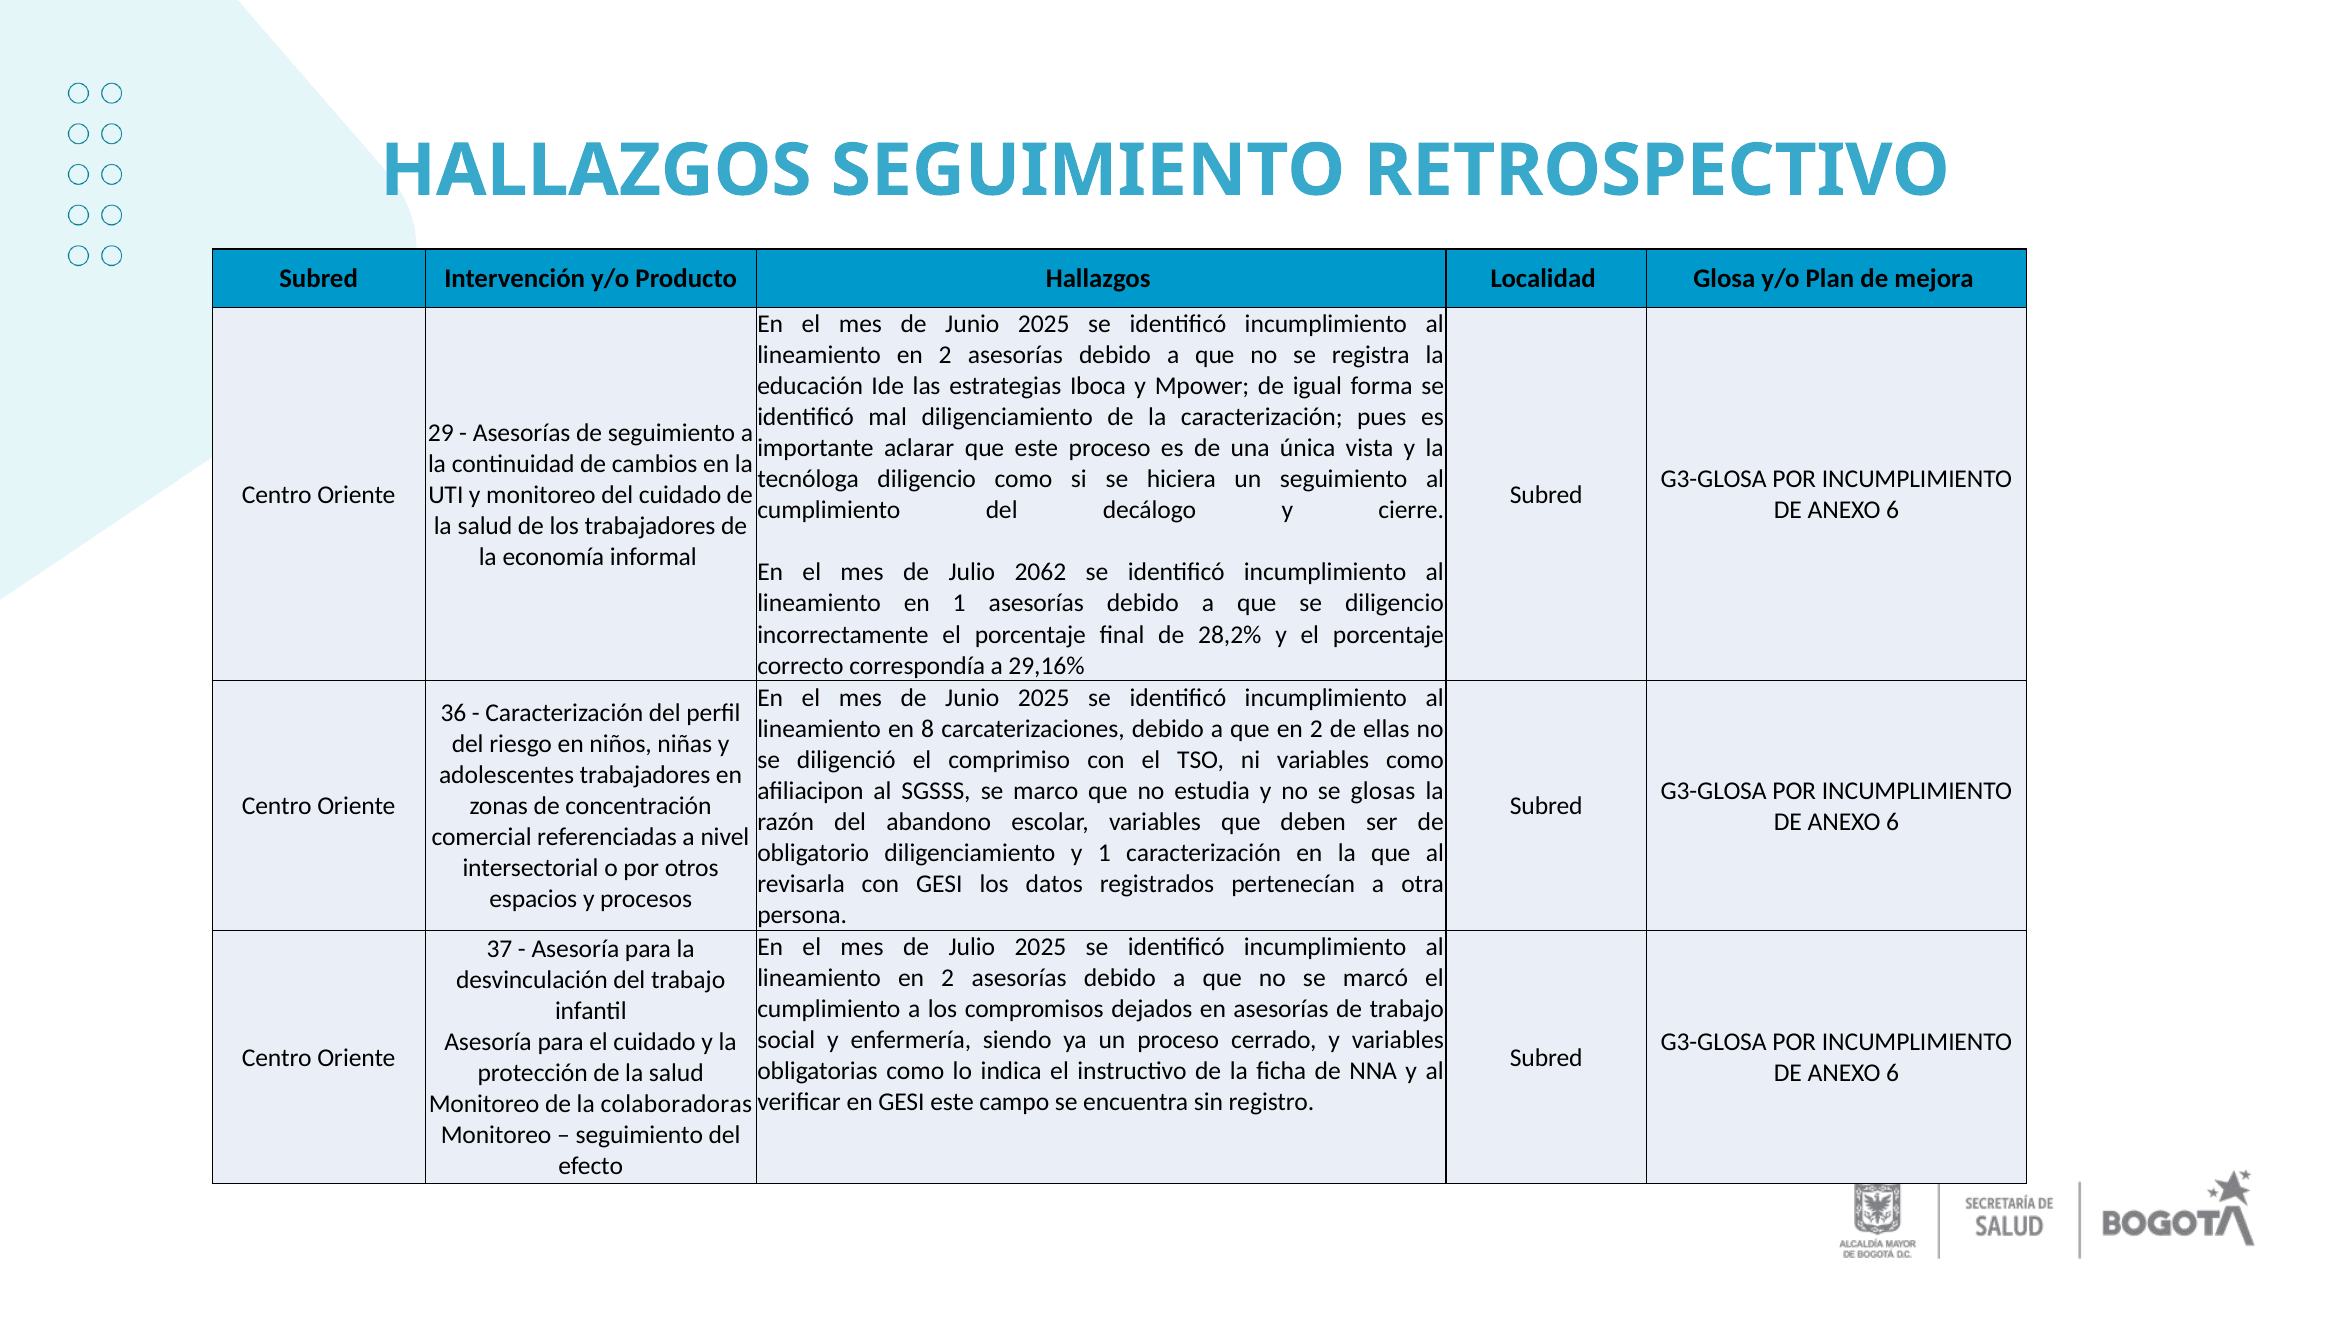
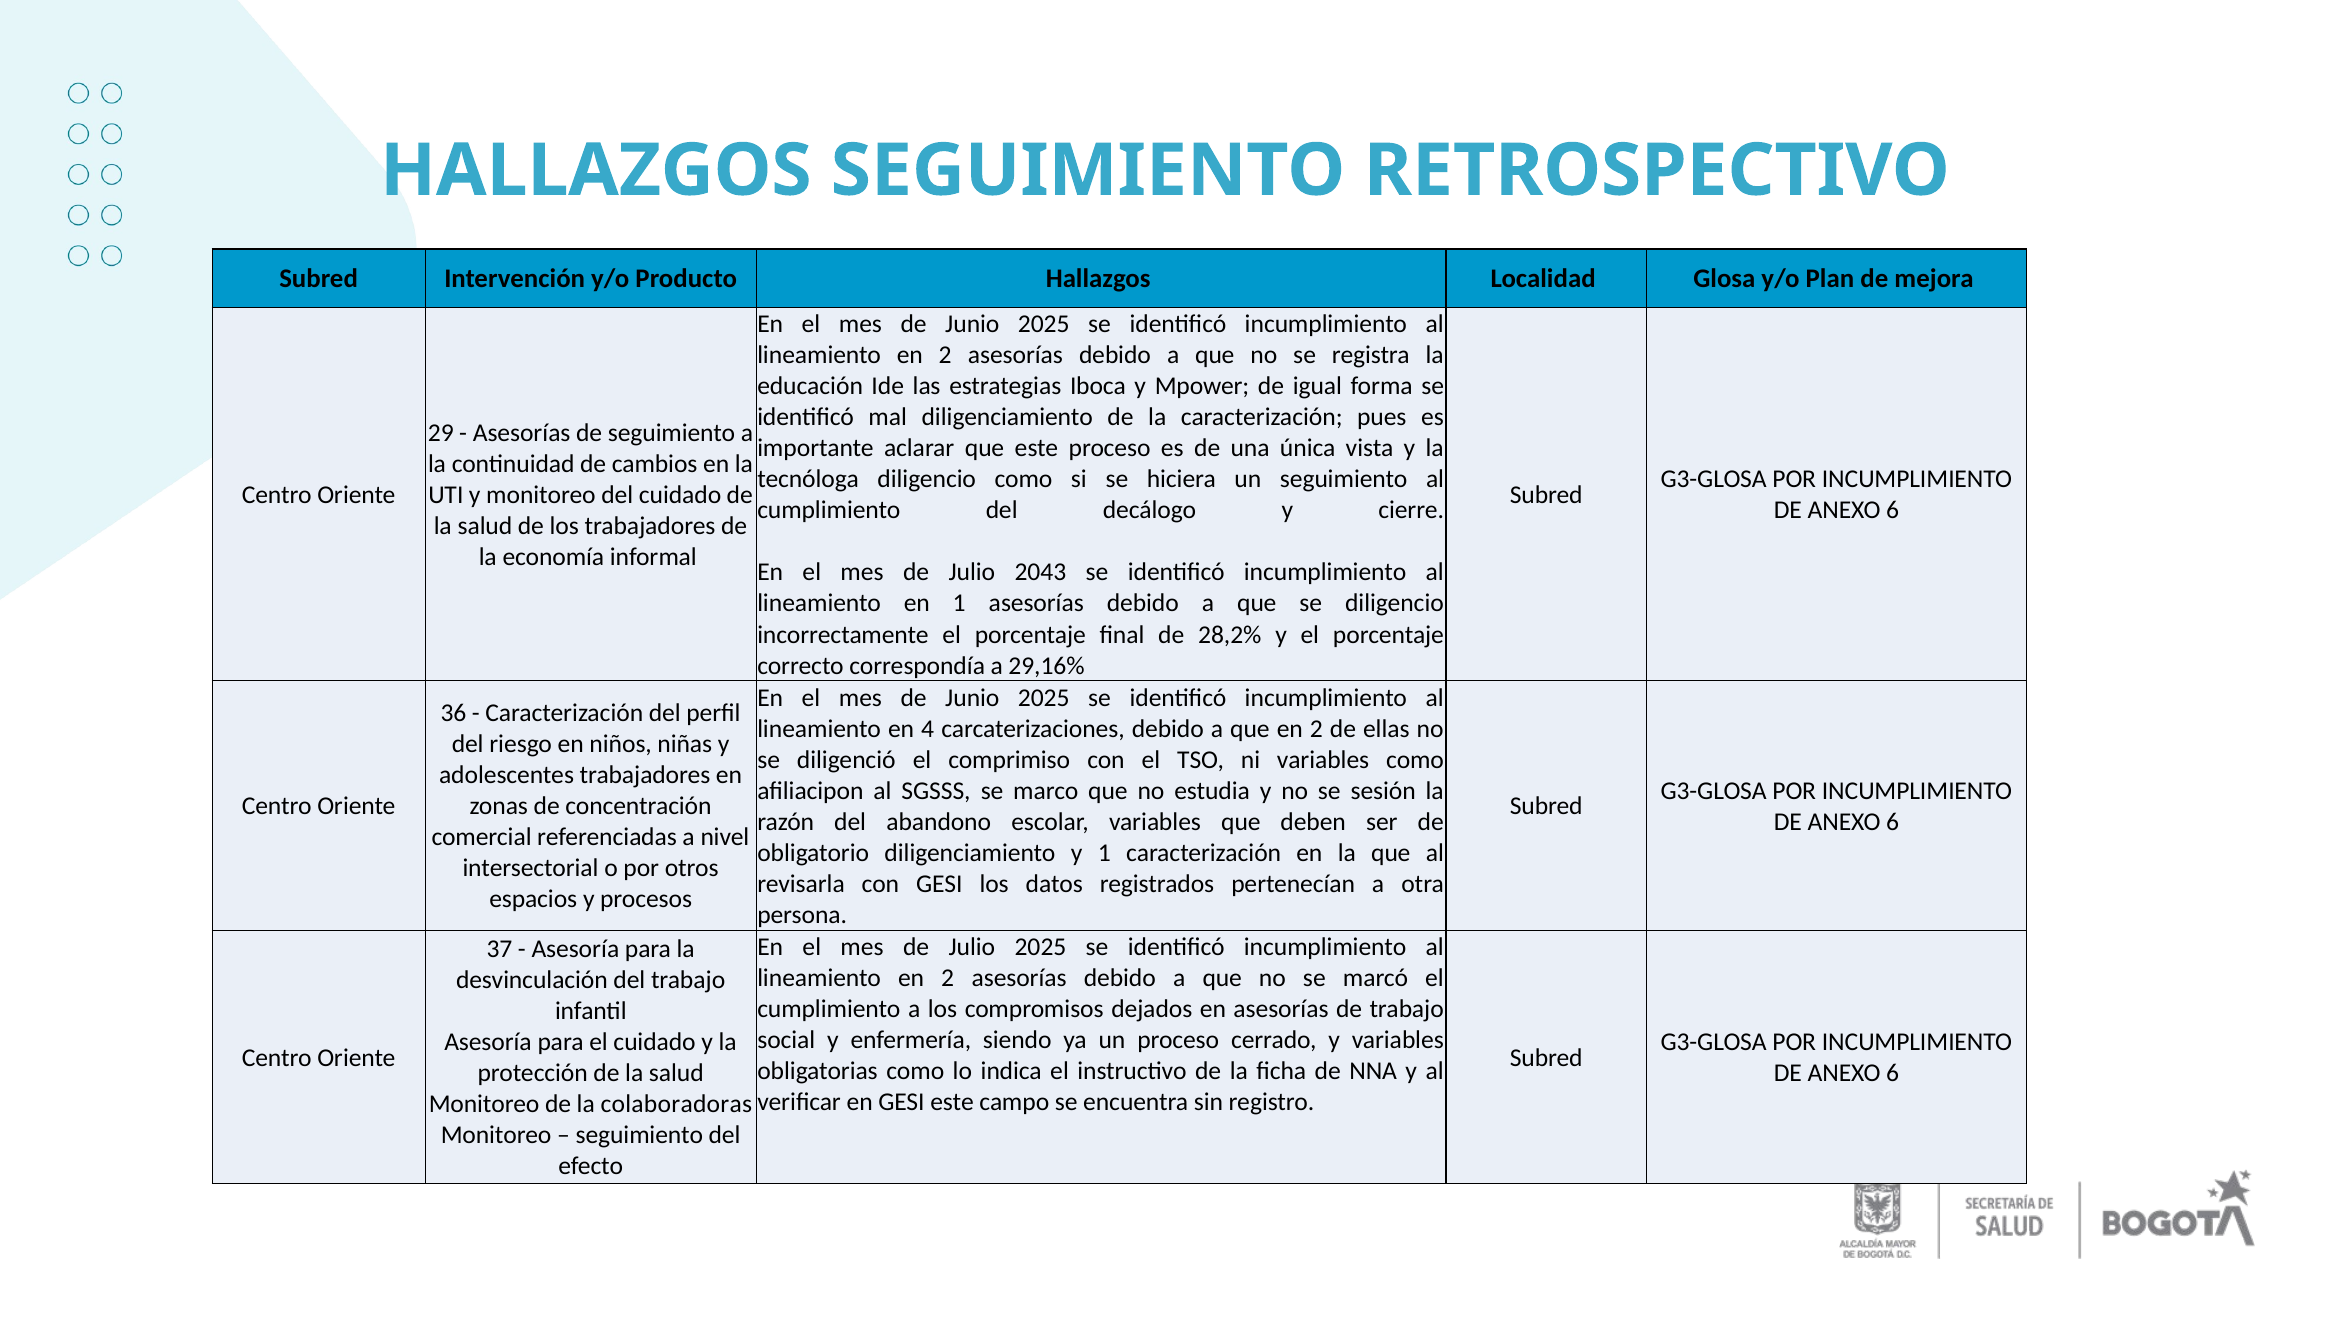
2062: 2062 -> 2043
8: 8 -> 4
glosas: glosas -> sesión
